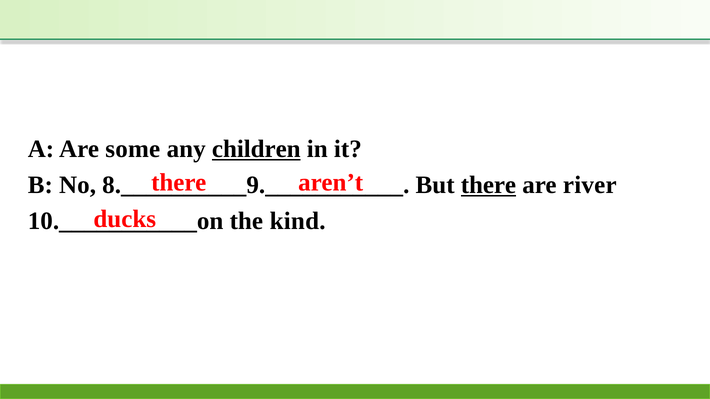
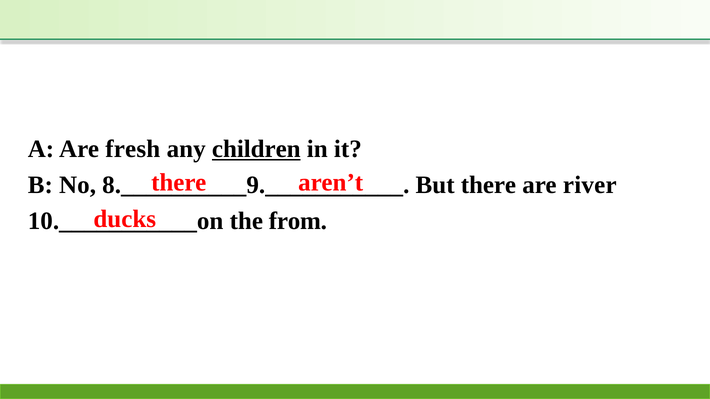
some: some -> fresh
there at (488, 185) underline: present -> none
kind: kind -> from
